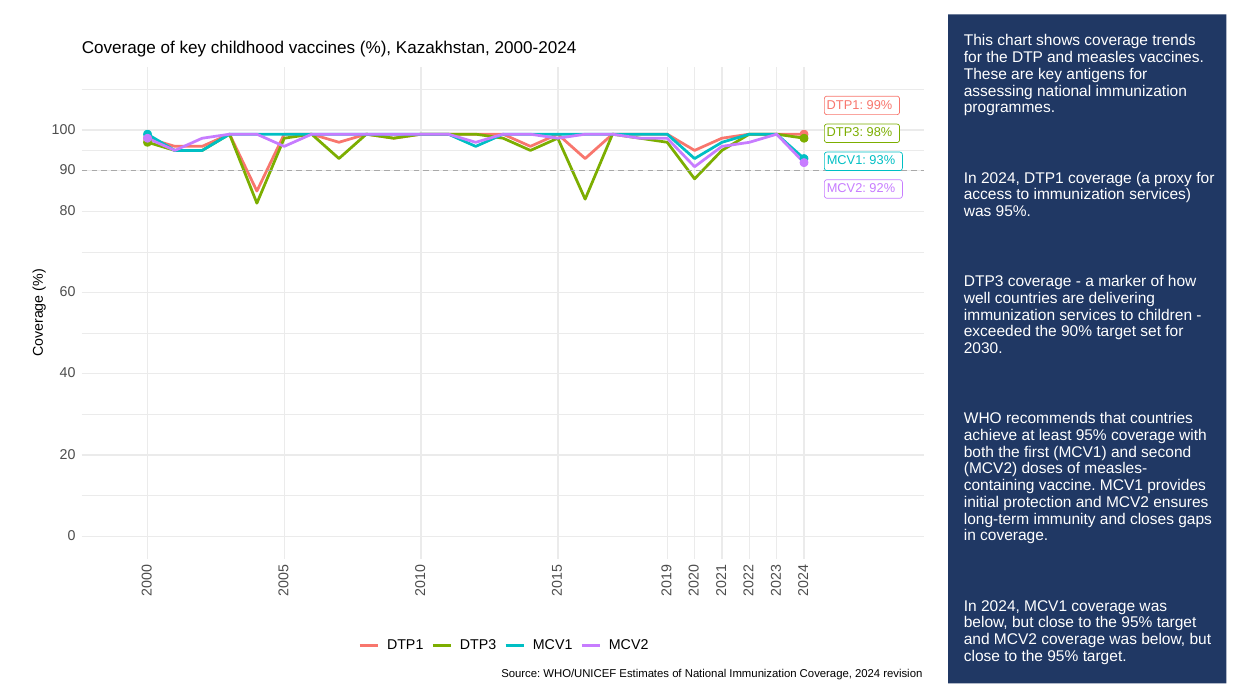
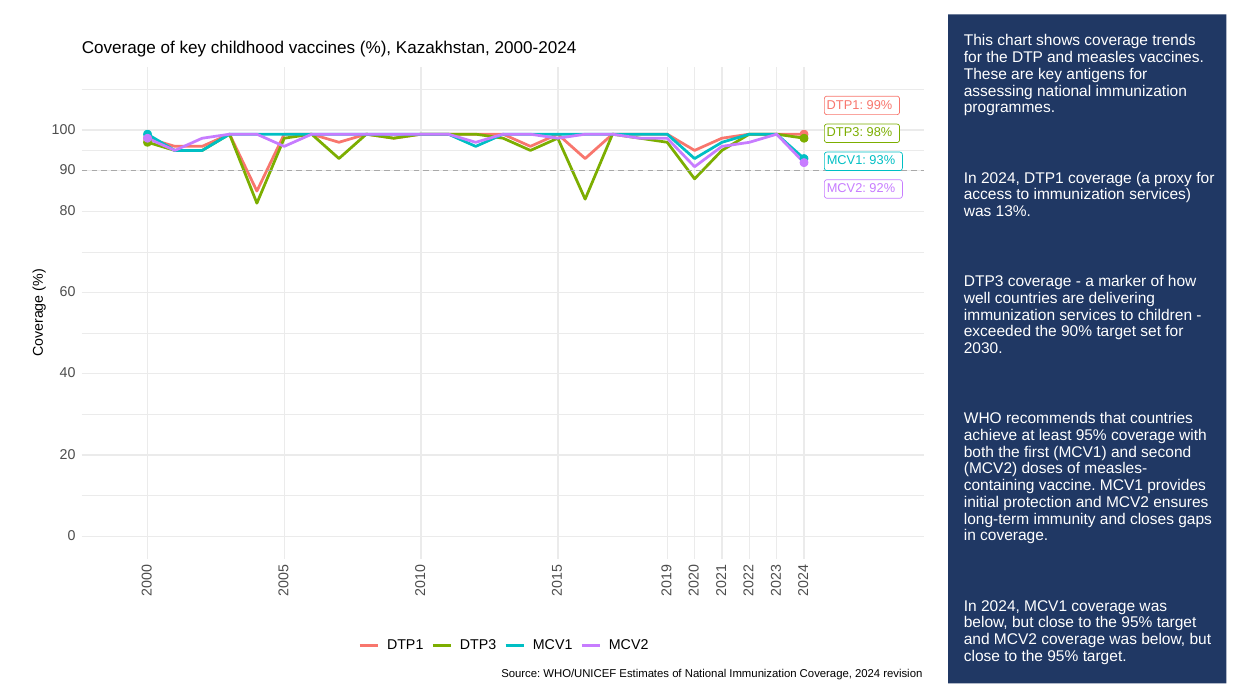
was 95%: 95% -> 13%
